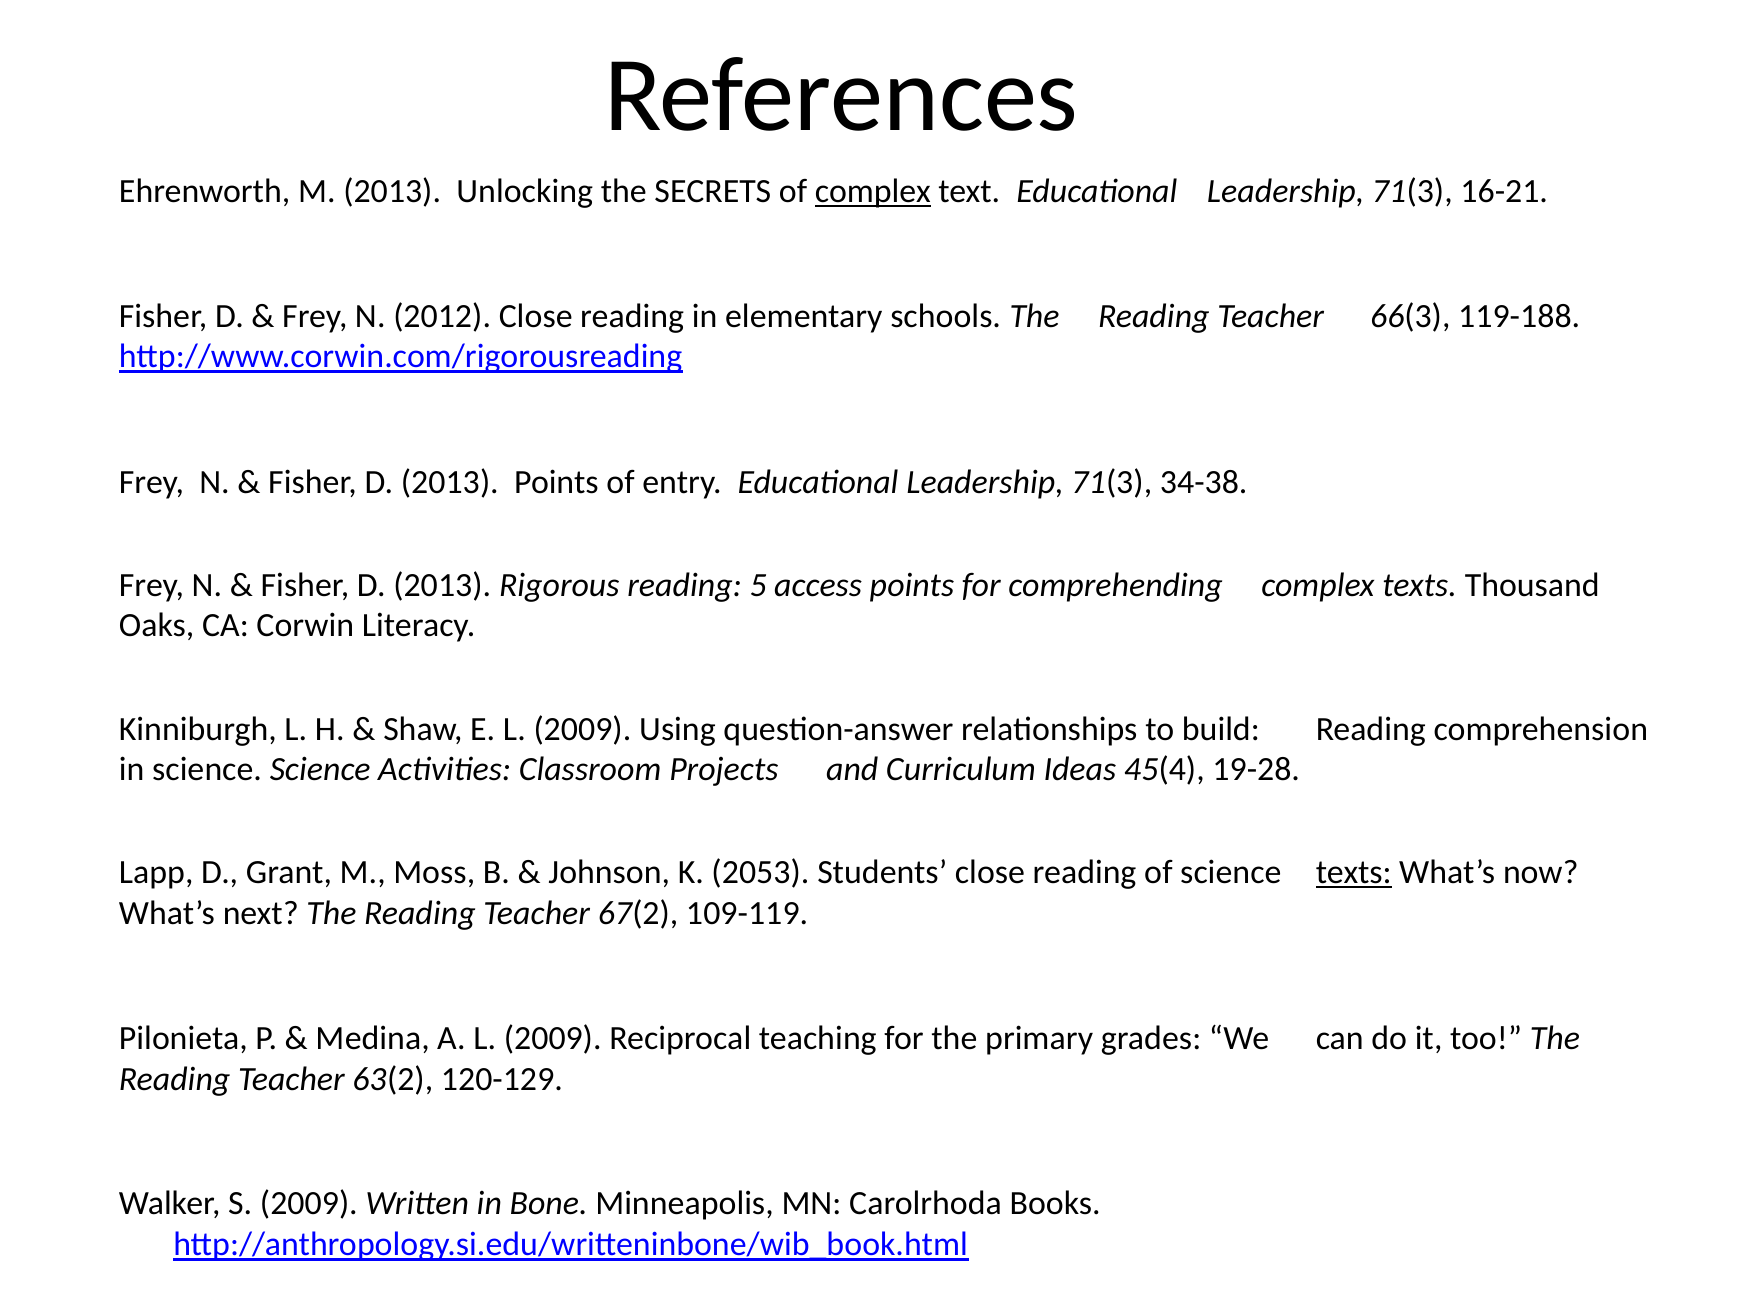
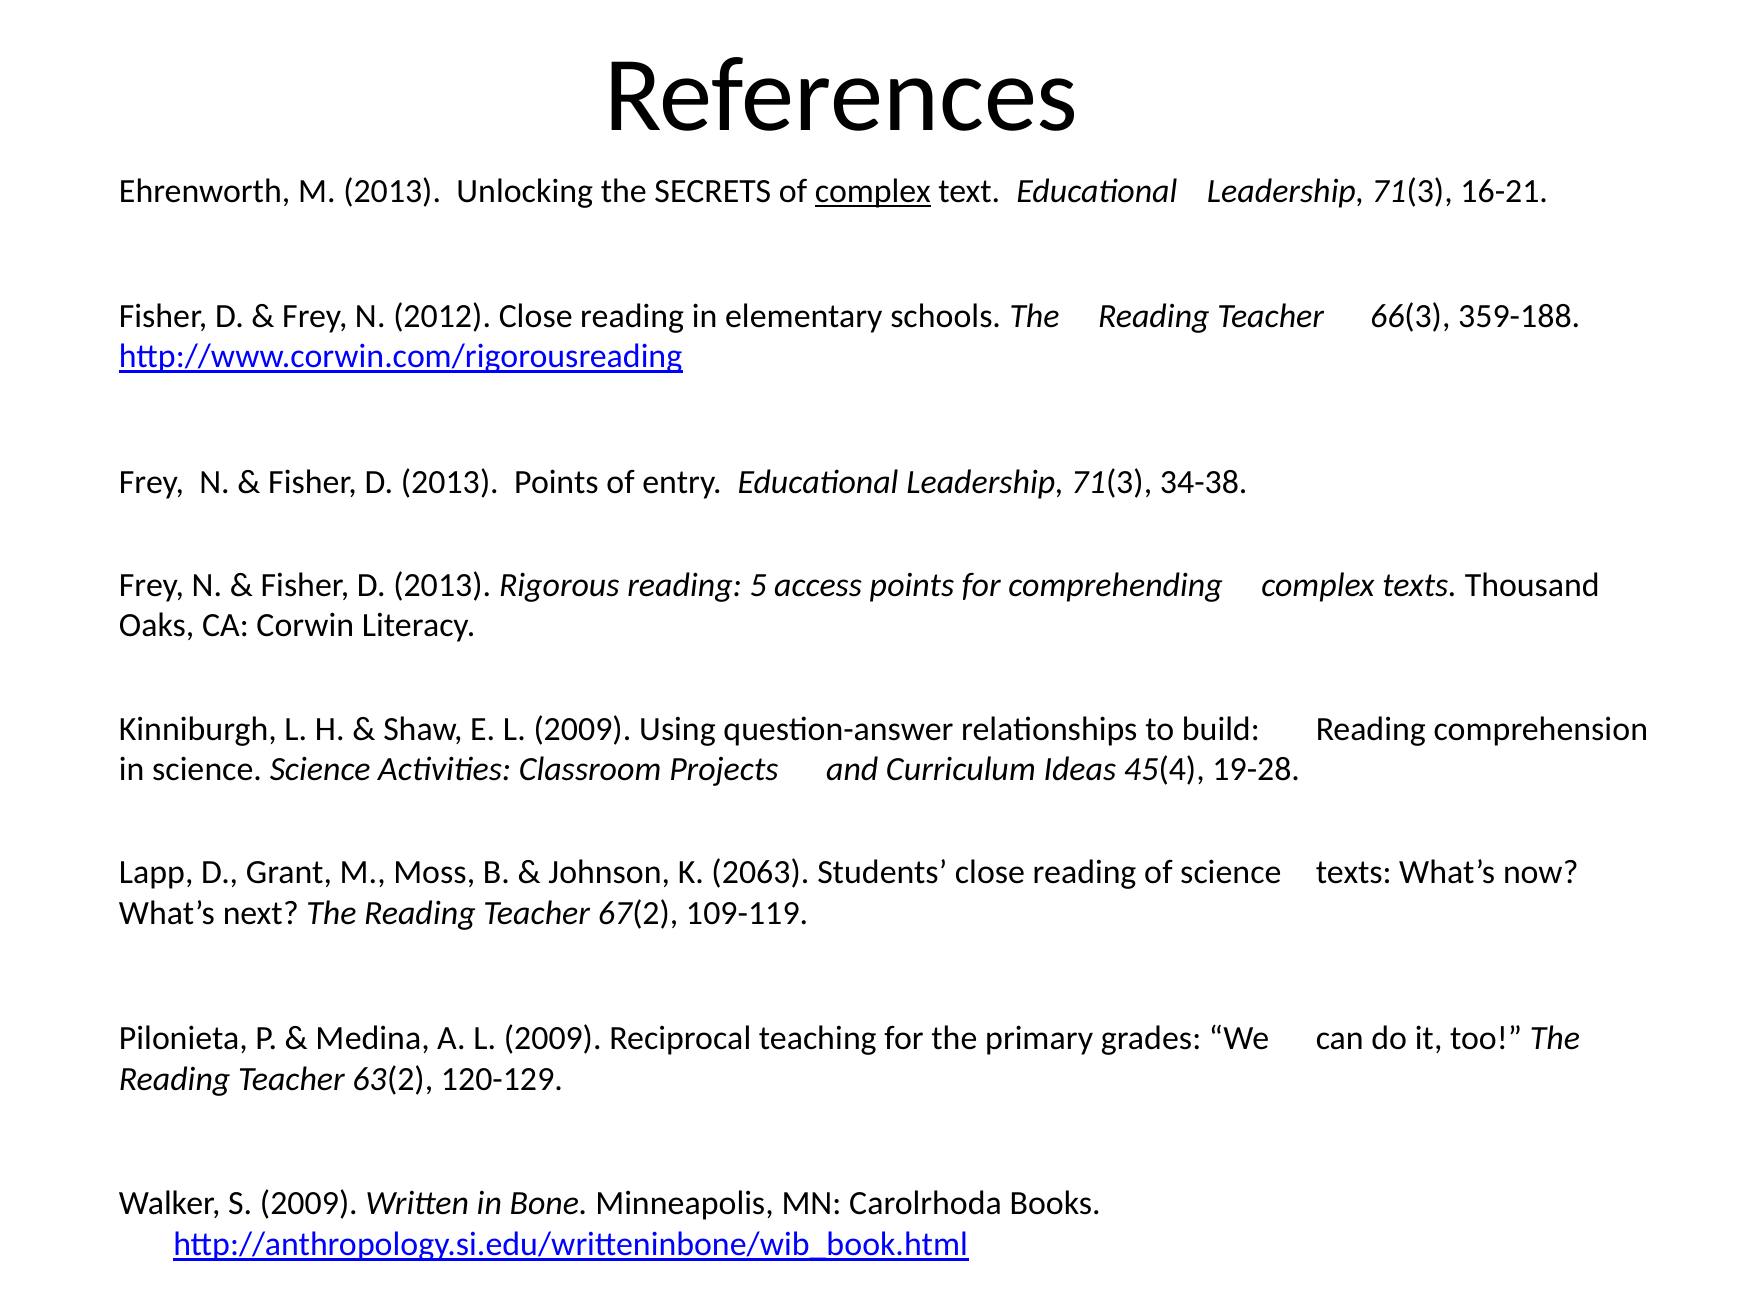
119-188: 119-188 -> 359-188
2053: 2053 -> 2063
texts at (1354, 872) underline: present -> none
